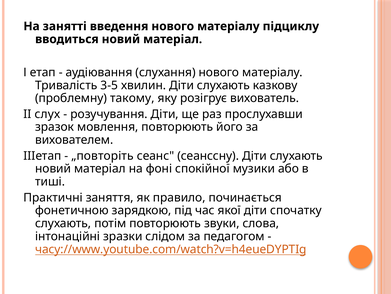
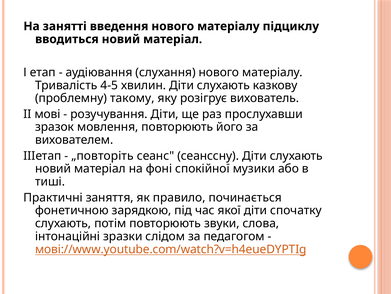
3-5: 3-5 -> 4-5
слух: слух -> мові
часу://www.youtube.com/watch?v=h4eueDYPTIg: часу://www.youtube.com/watch?v=h4eueDYPTIg -> мові://www.youtube.com/watch?v=h4eueDYPTIg
